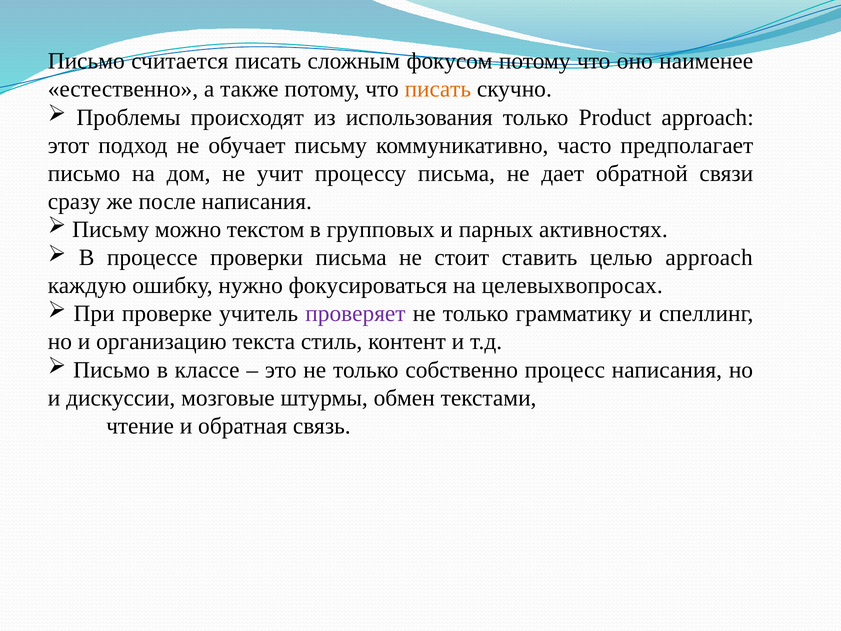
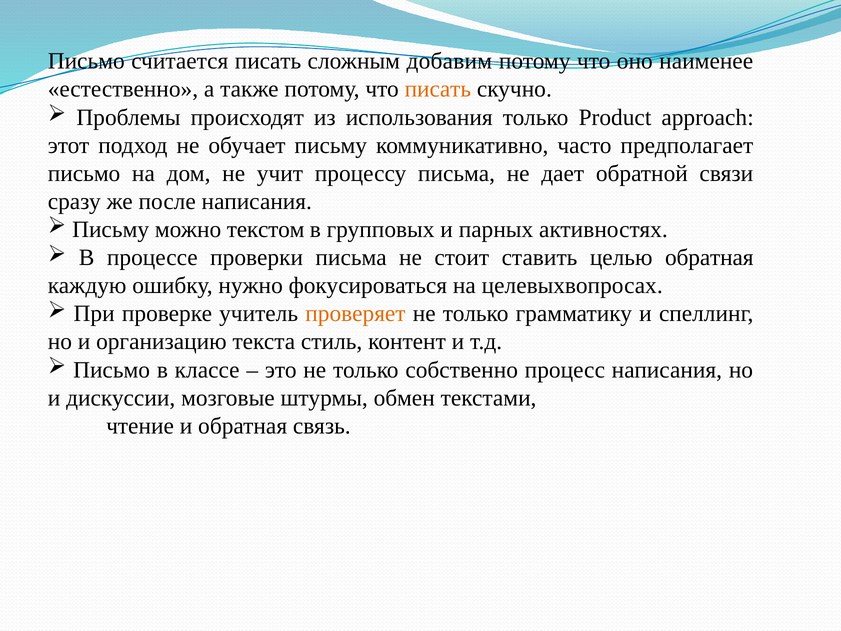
фокусом: фокусом -> добавим
целью approach: approach -> обратная
проверяет colour: purple -> orange
